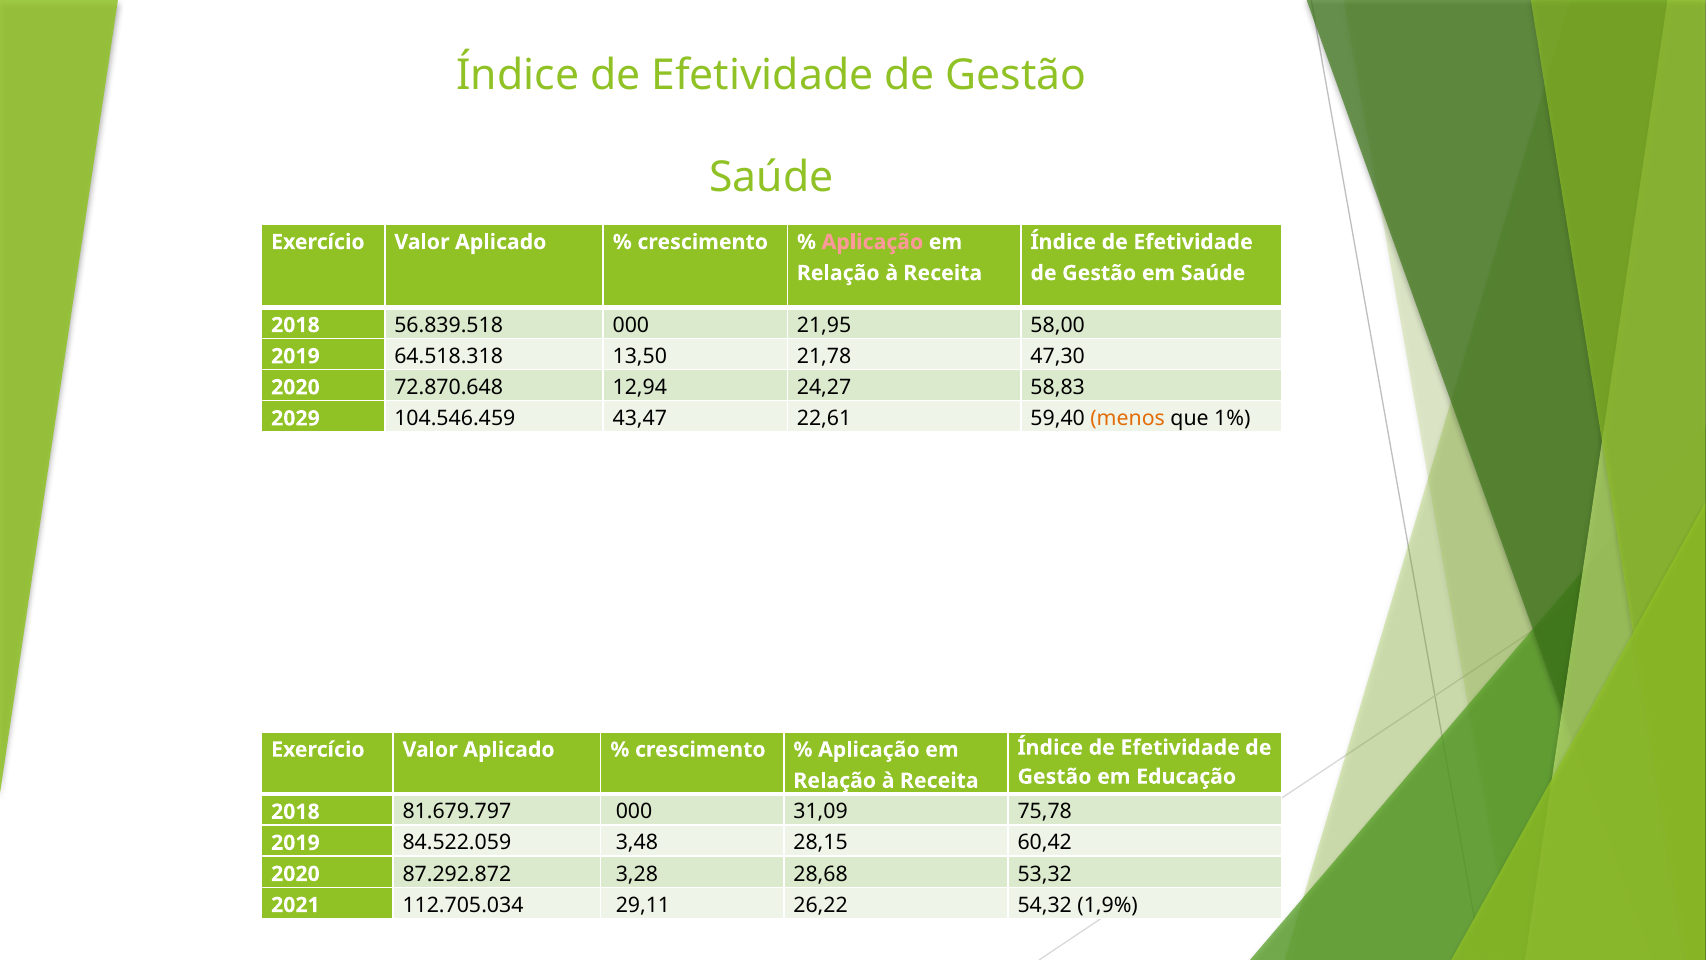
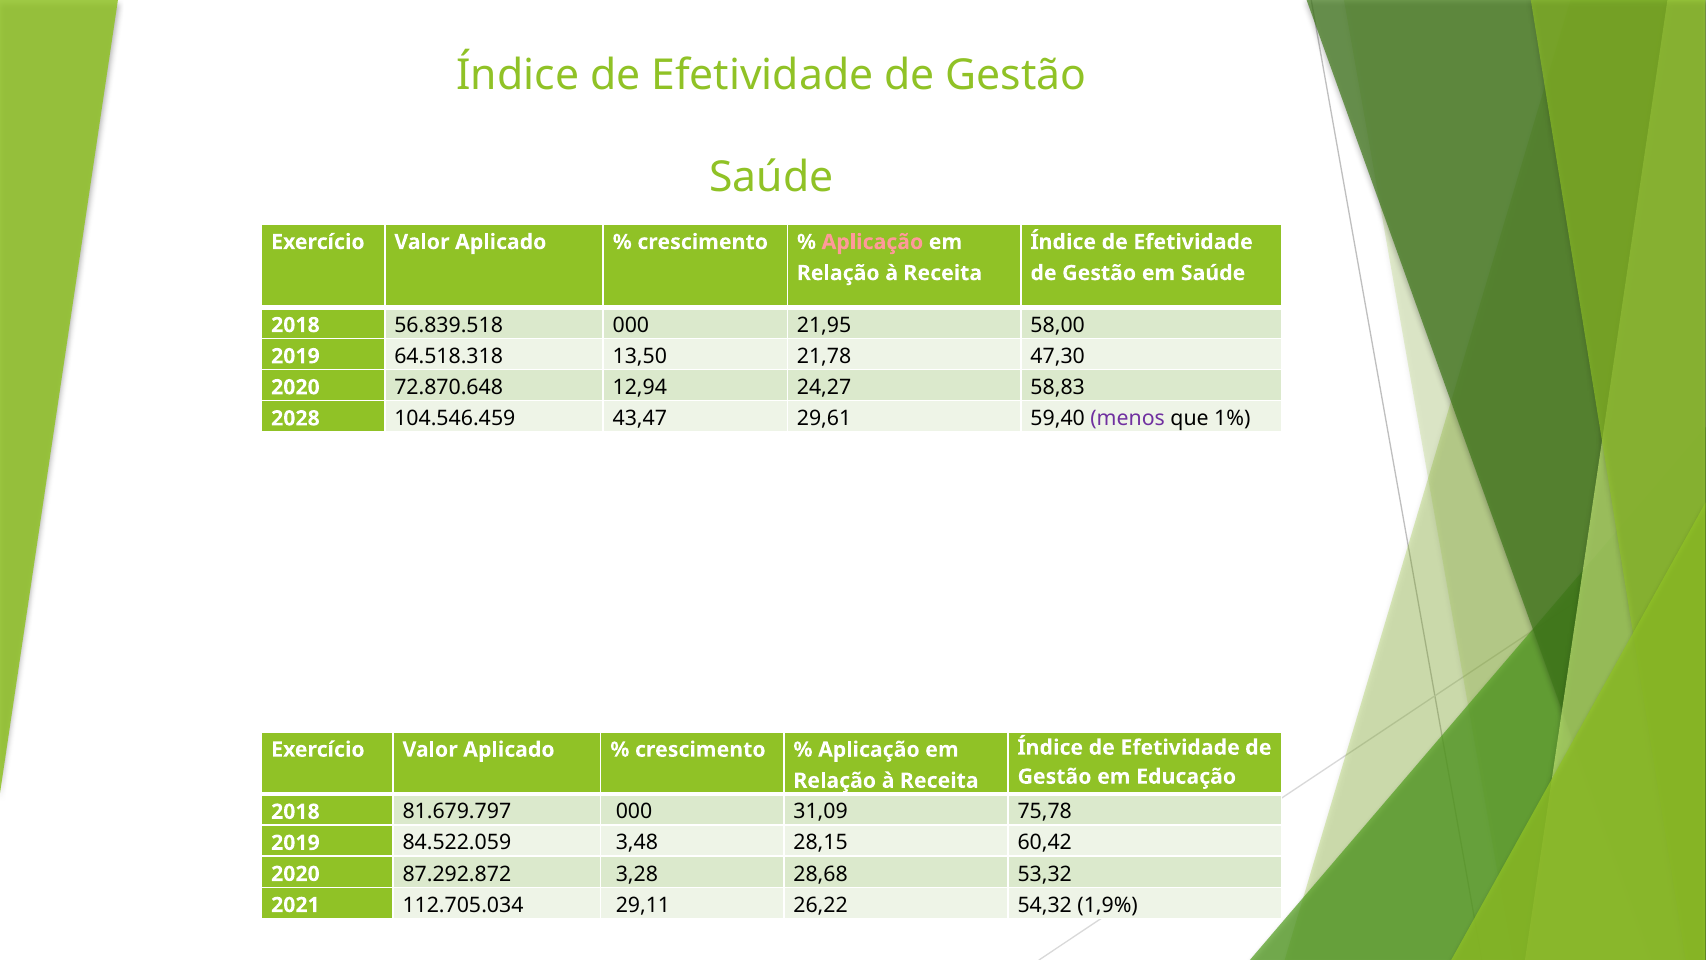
2029: 2029 -> 2028
22,61: 22,61 -> 29,61
menos colour: orange -> purple
